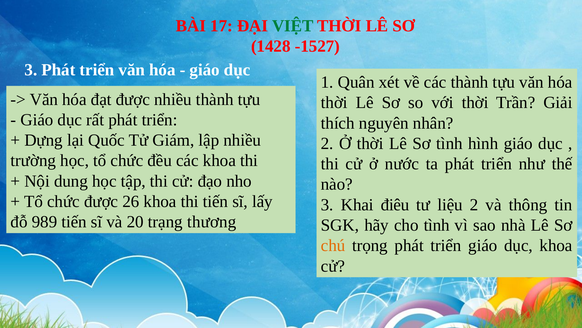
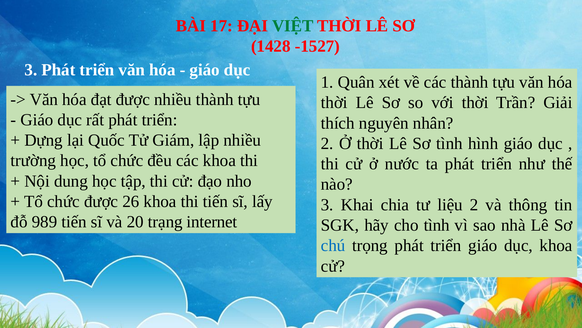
điêu: điêu -> chia
thương: thương -> internet
chú colour: orange -> blue
